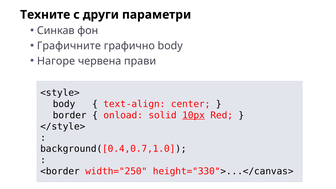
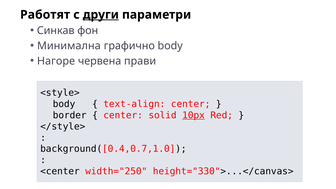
Техните: Техните -> Работят
други underline: none -> present
Графичните: Графичните -> Минимална
onload at (123, 115): onload -> center
<border: <border -> <center
